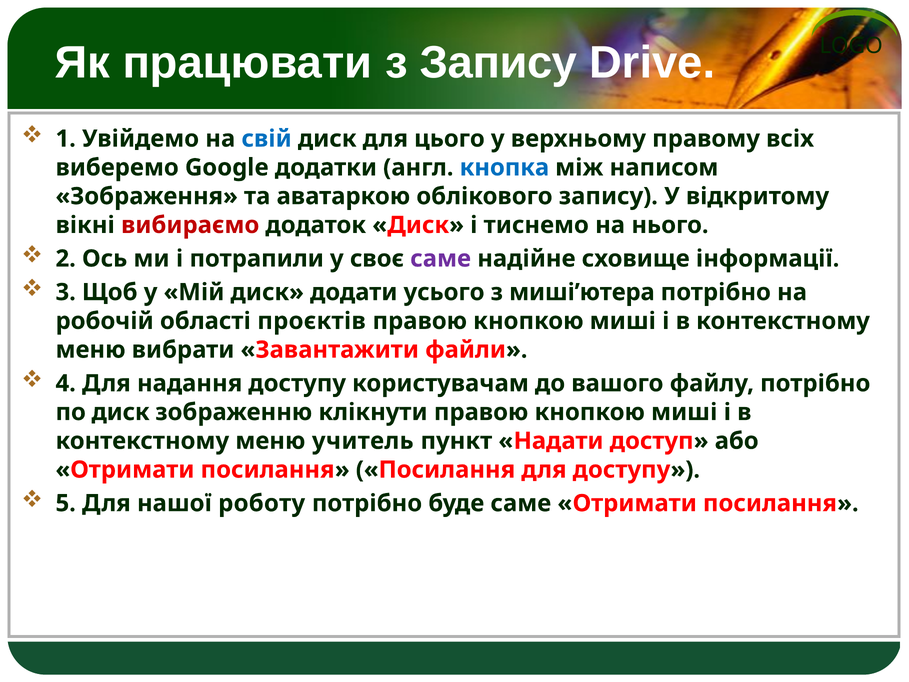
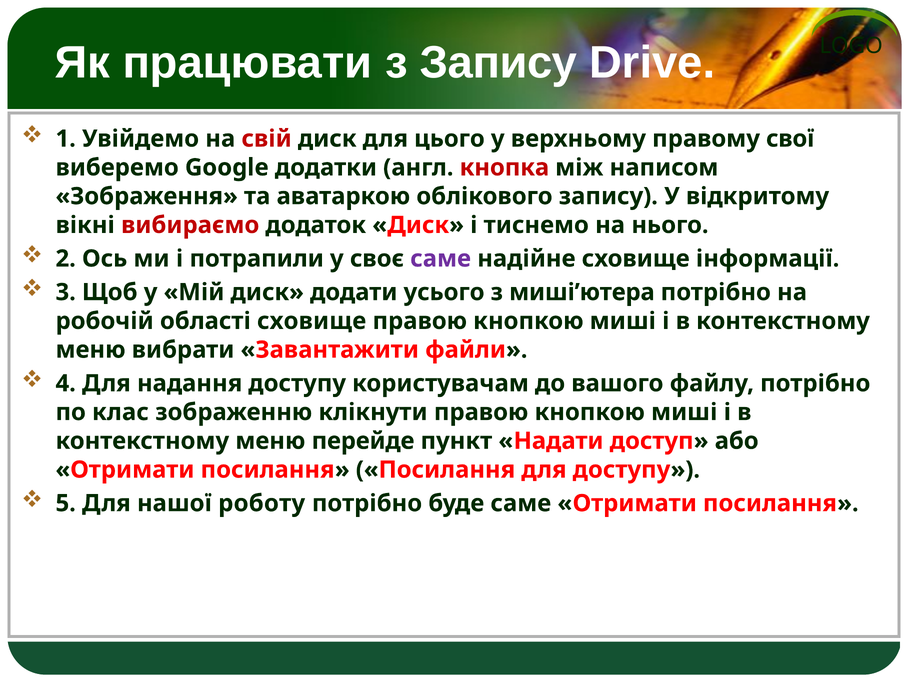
свій colour: blue -> red
всіх: всіх -> свої
кнопка colour: blue -> red
області проєктів: проєктів -> сховище
по диск: диск -> клас
учитель: учитель -> перейде
